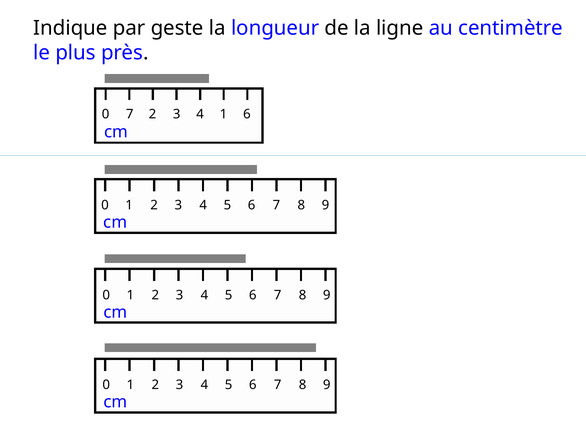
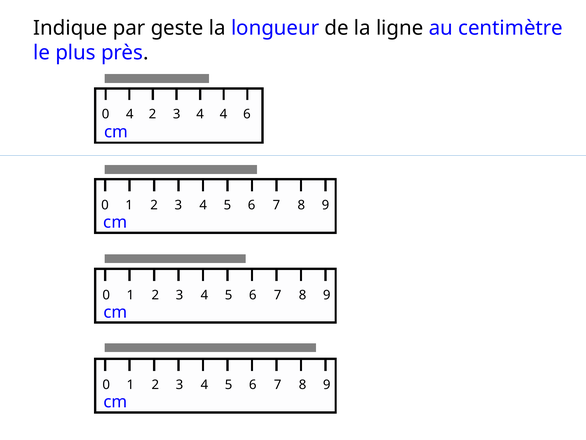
0 7: 7 -> 4
4 1: 1 -> 4
